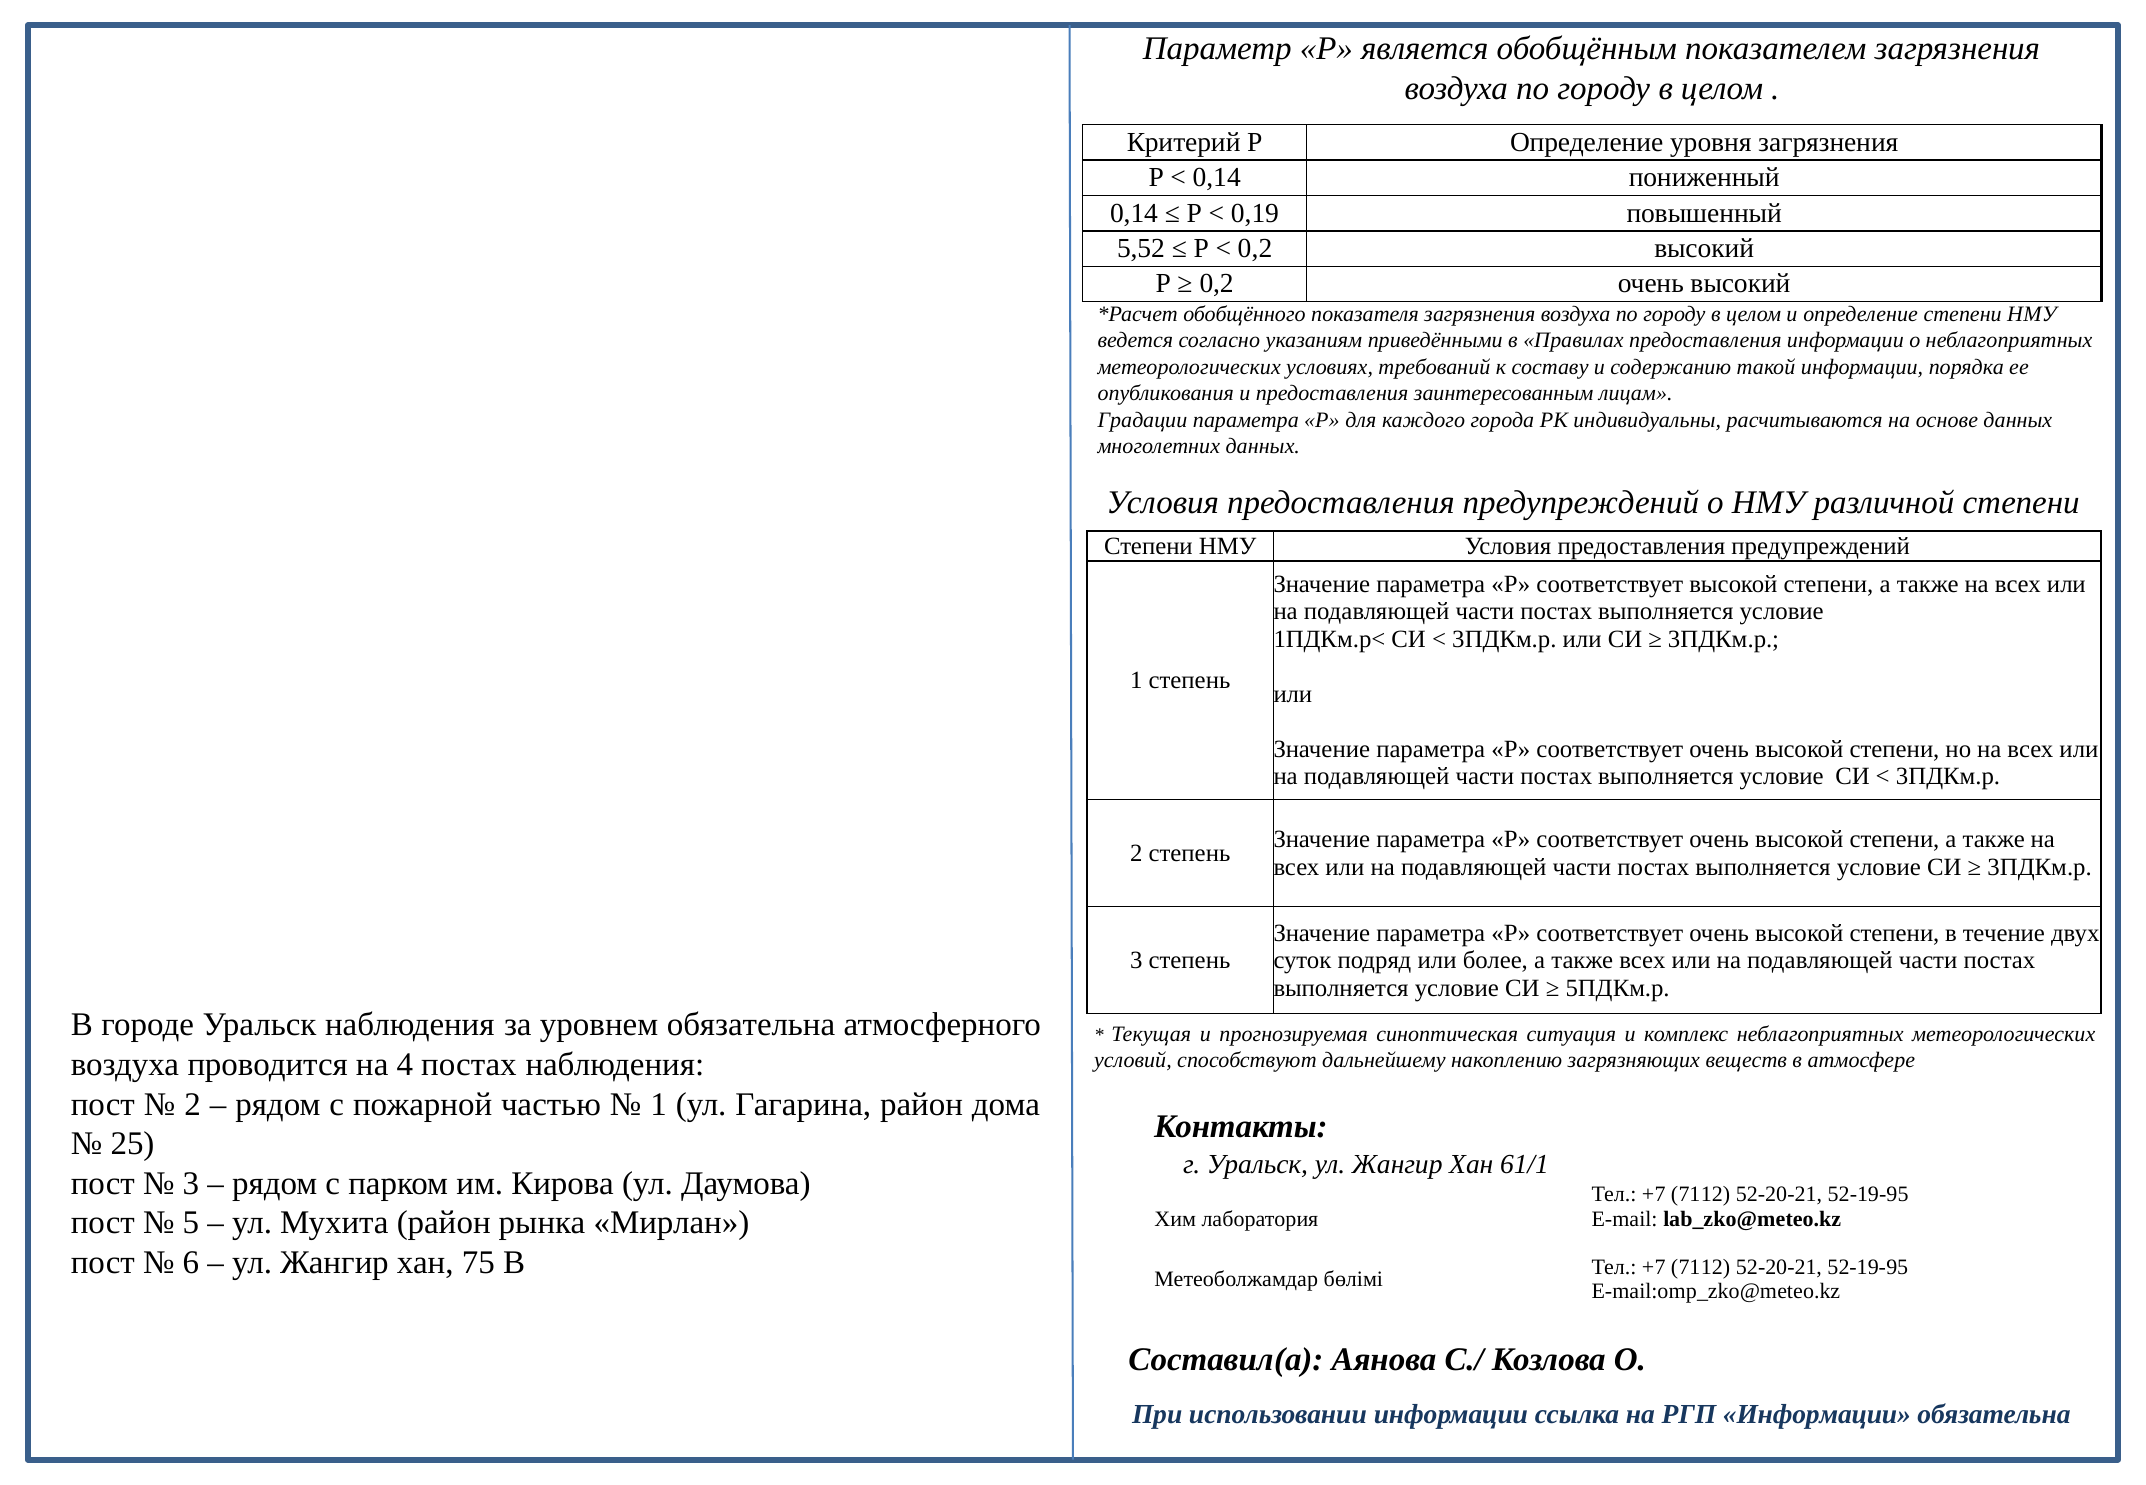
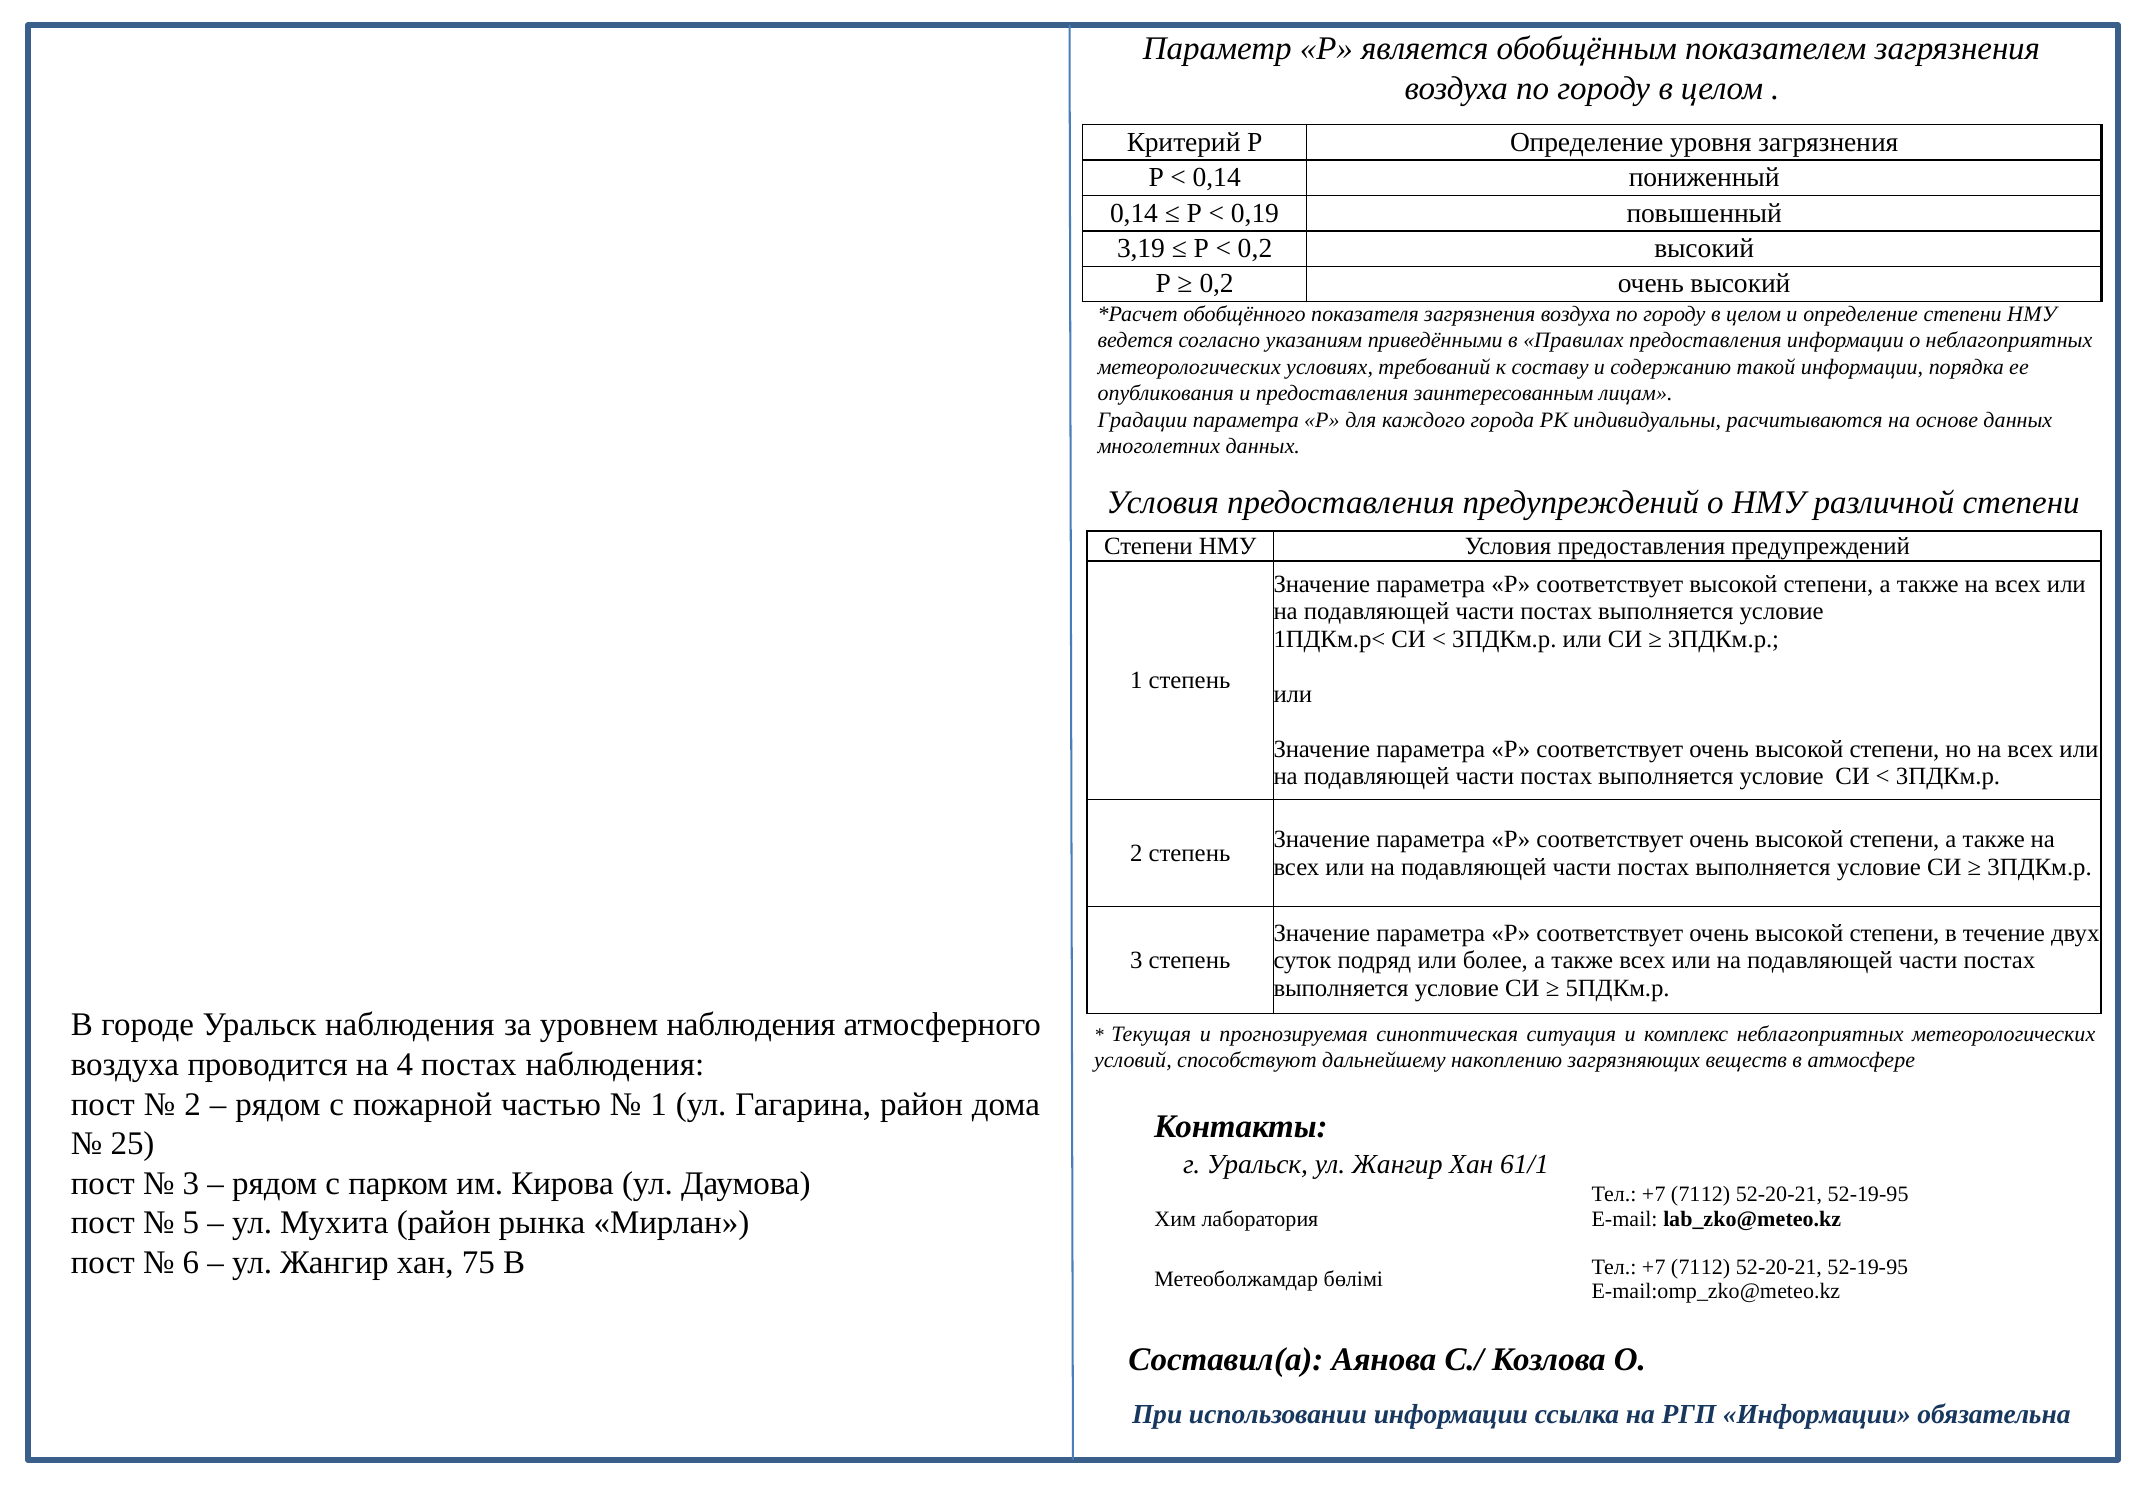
5,52: 5,52 -> 3,19
уровнем обязательна: обязательна -> наблюдения
